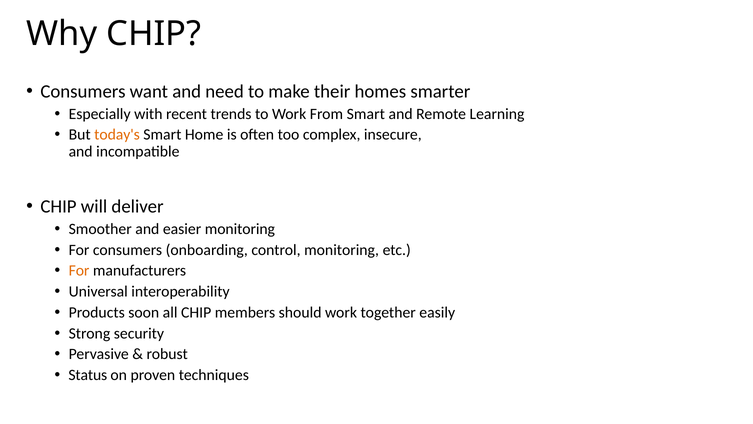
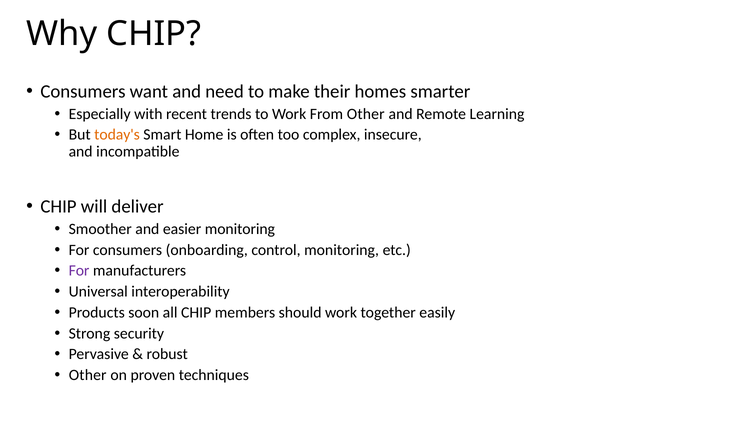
From Smart: Smart -> Other
For at (79, 270) colour: orange -> purple
Status at (88, 375): Status -> Other
